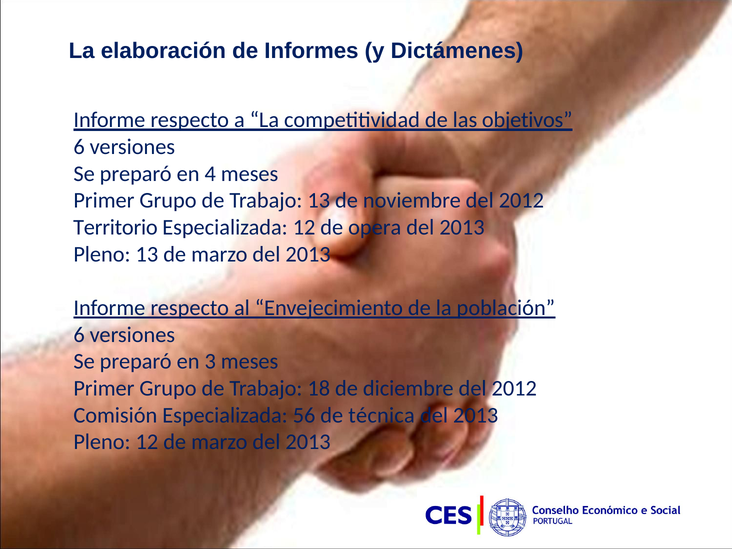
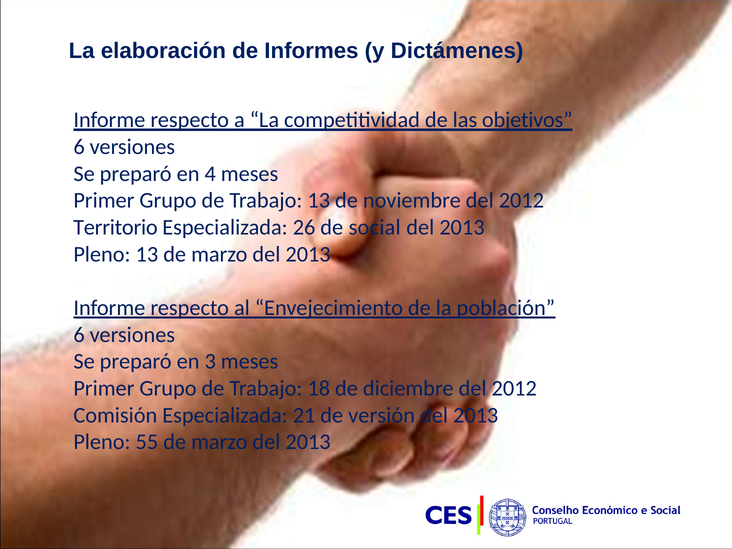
Especializada 12: 12 -> 26
opera: opera -> social
56: 56 -> 21
técnica: técnica -> versión
Pleno 12: 12 -> 55
